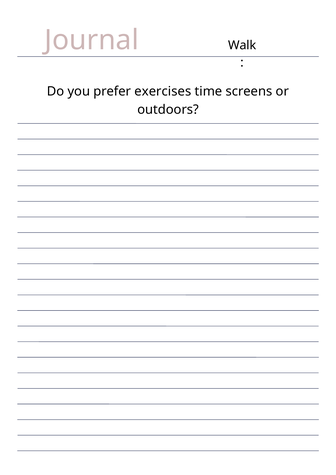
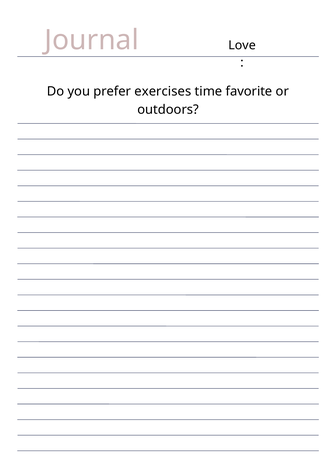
Walk: Walk -> Love
screens: screens -> favorite
